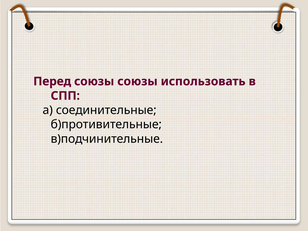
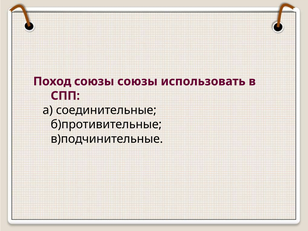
Перед: Перед -> Поход
